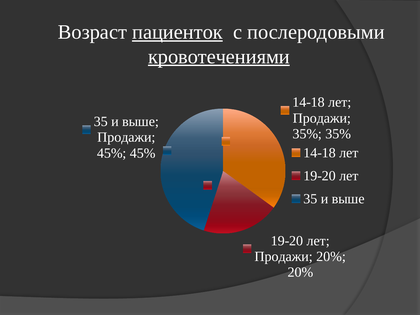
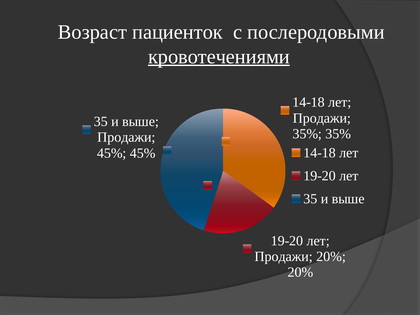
пациенток underline: present -> none
